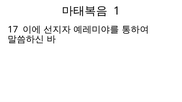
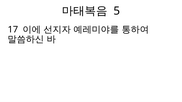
1: 1 -> 5
